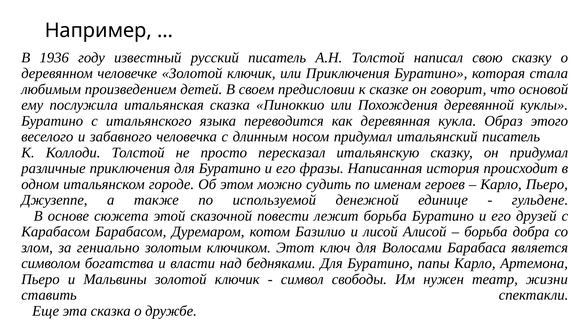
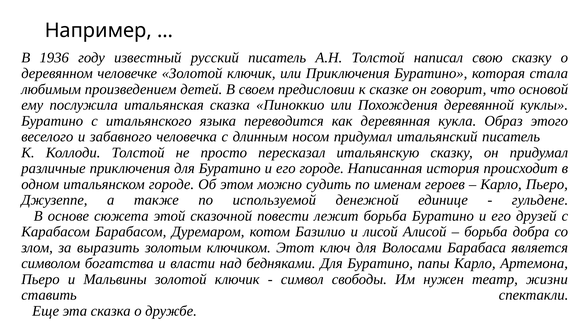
его фразы: фразы -> городе
гениально: гениально -> выразить
